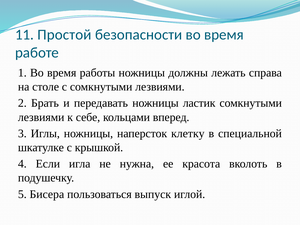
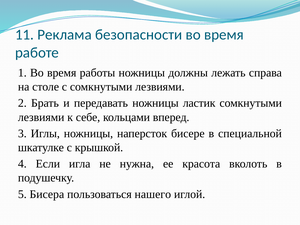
Простой: Простой -> Реклама
клетку: клетку -> бисере
выпуск: выпуск -> нашего
